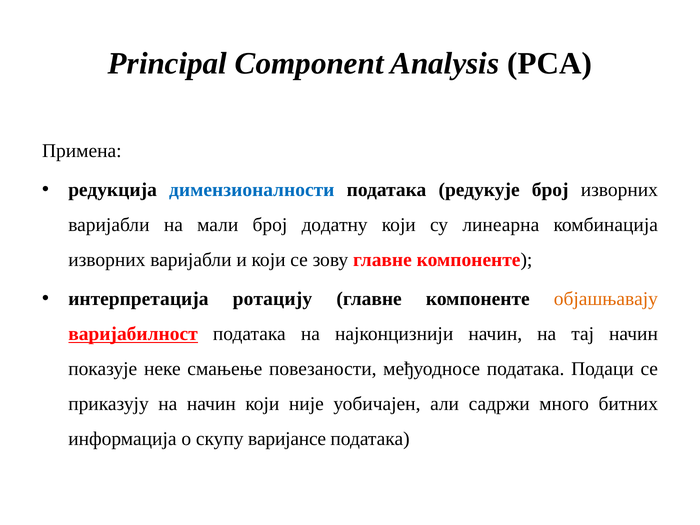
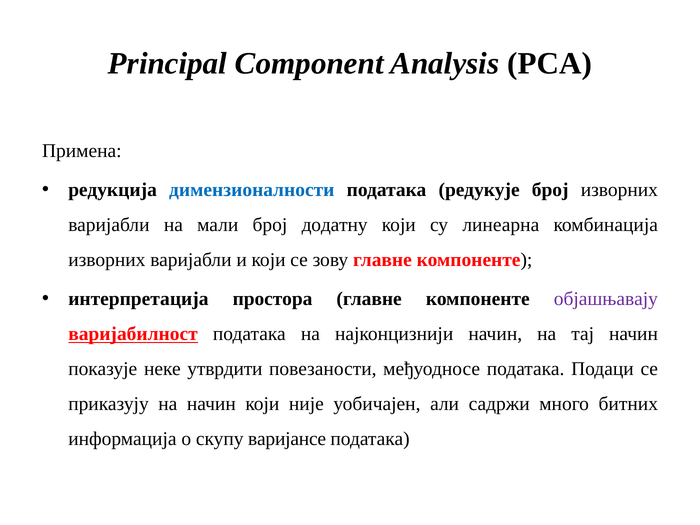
ротацију: ротацију -> простора
објашњавају colour: orange -> purple
смањење: смањење -> утврдити
